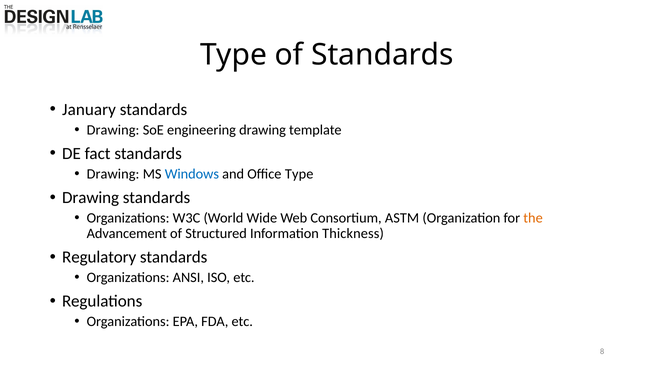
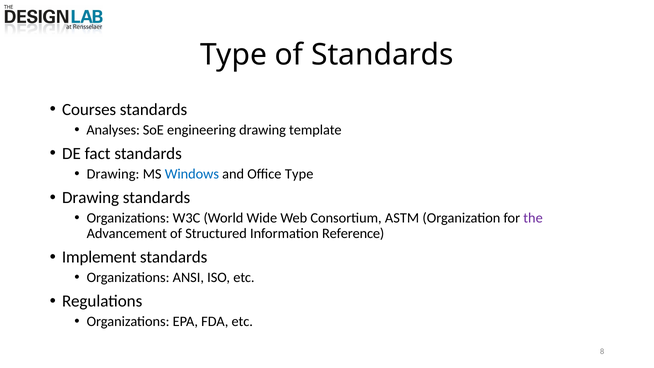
January: January -> Courses
Drawing at (113, 130): Drawing -> Analyses
the colour: orange -> purple
Thickness: Thickness -> Reference
Regulatory: Regulatory -> Implement
